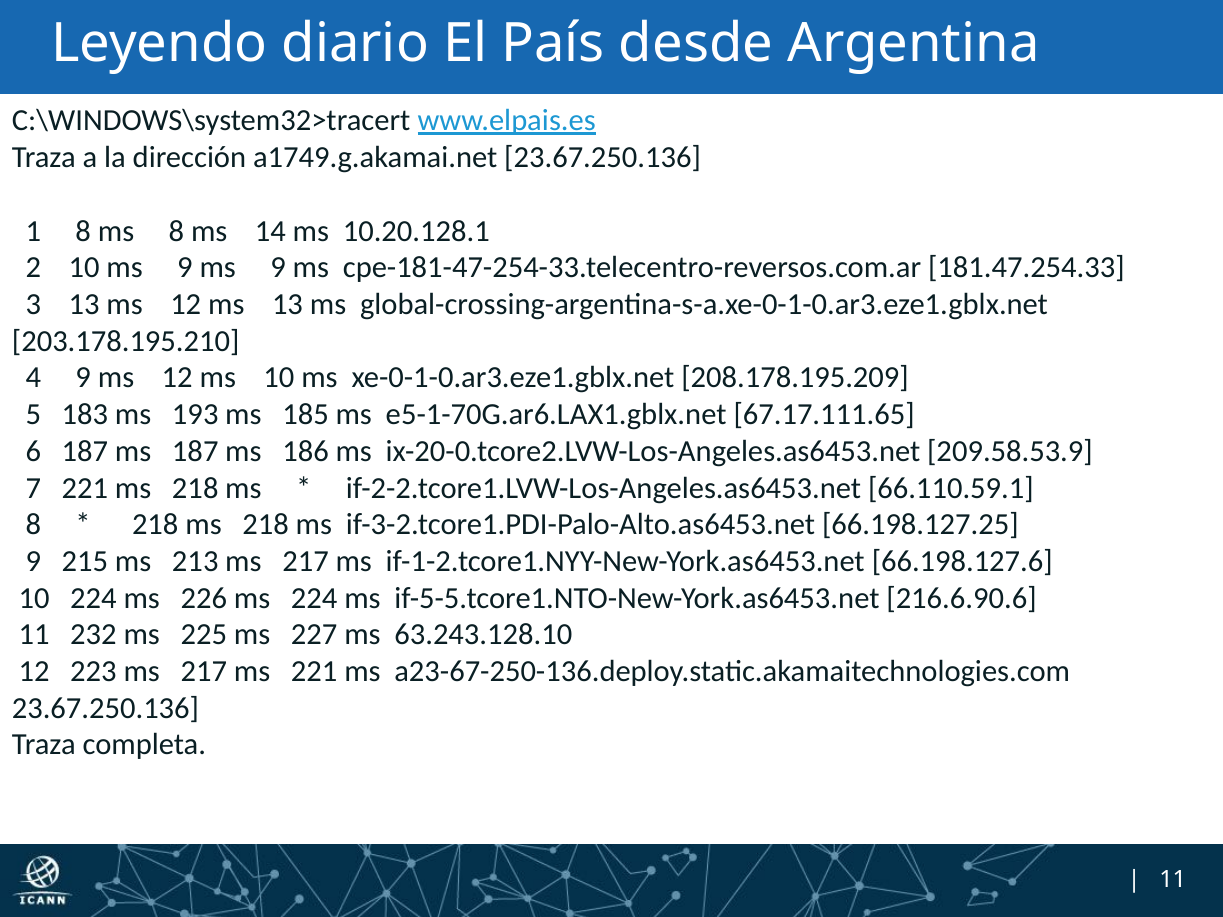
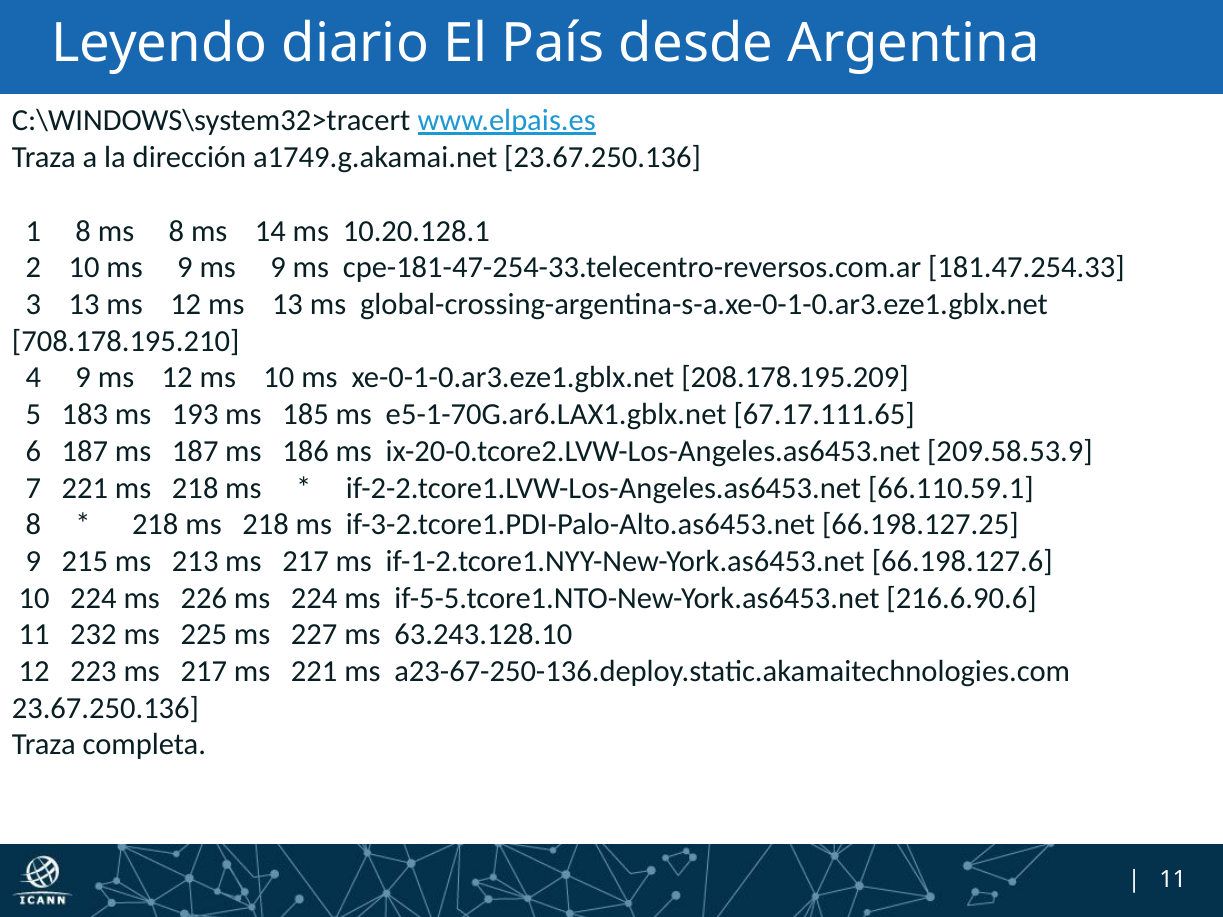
203.178.195.210: 203.178.195.210 -> 708.178.195.210
